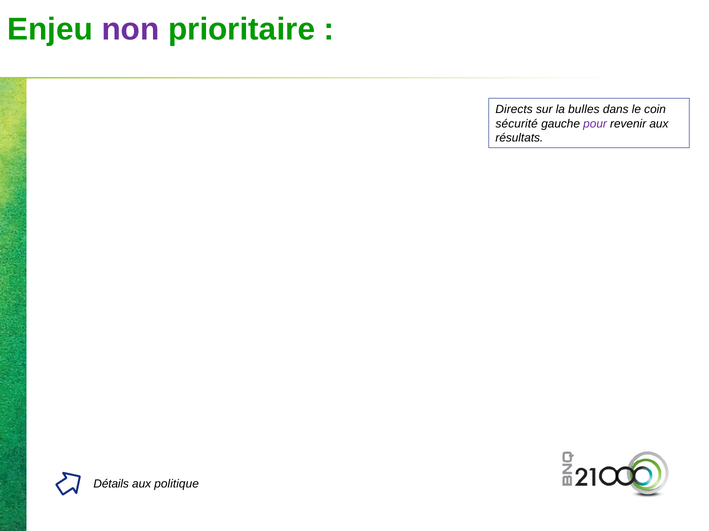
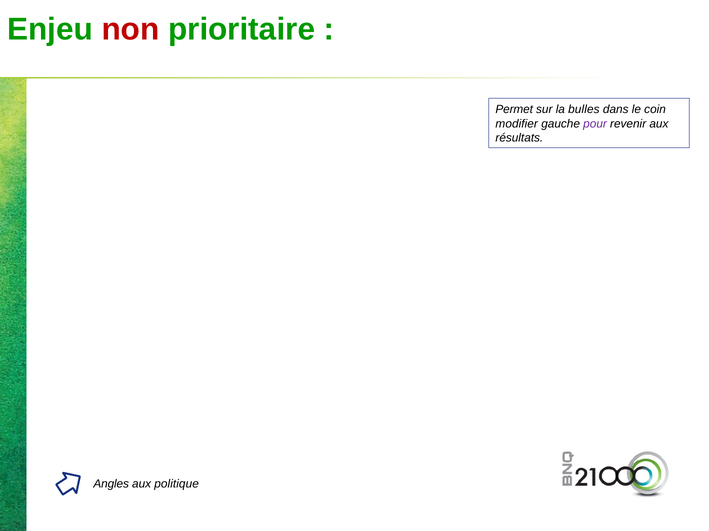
non colour: purple -> red
Directs: Directs -> Permet
sécurité: sécurité -> modifier
Détails: Détails -> Angles
